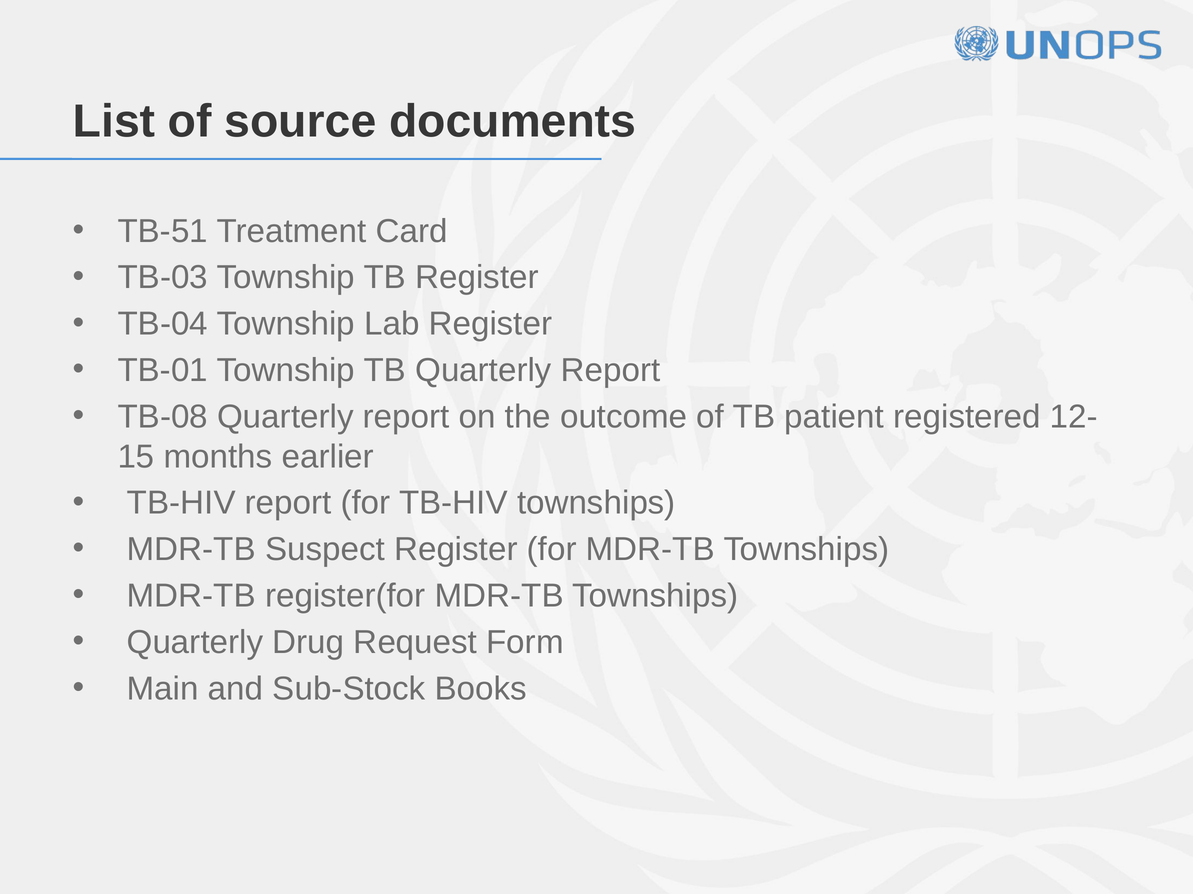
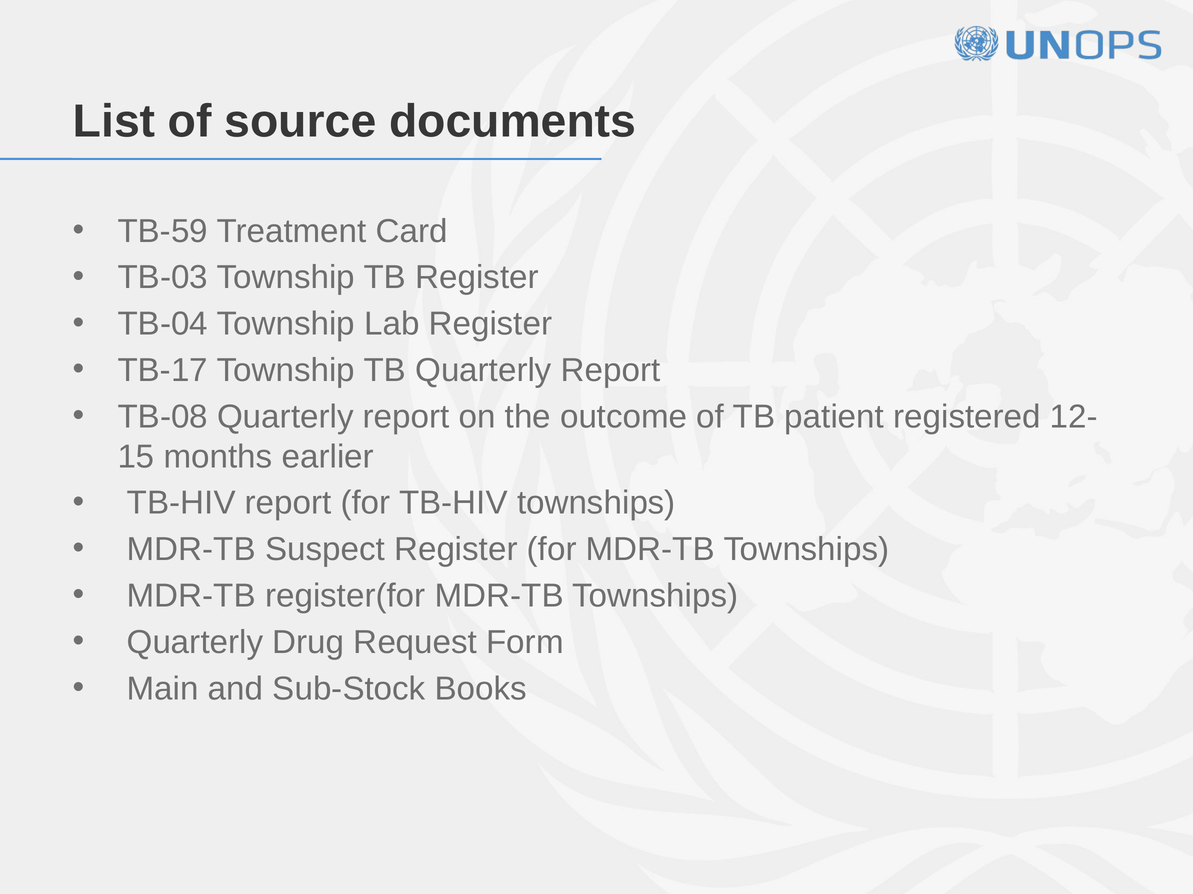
TB-51: TB-51 -> TB-59
TB-01: TB-01 -> TB-17
